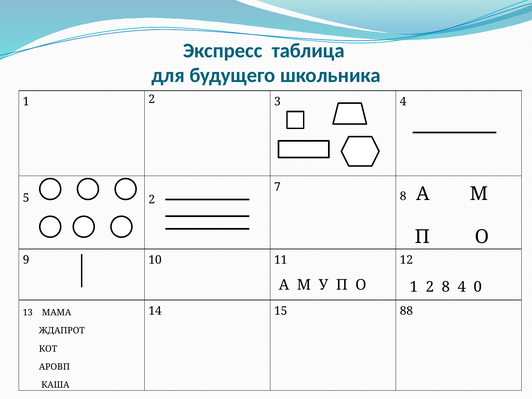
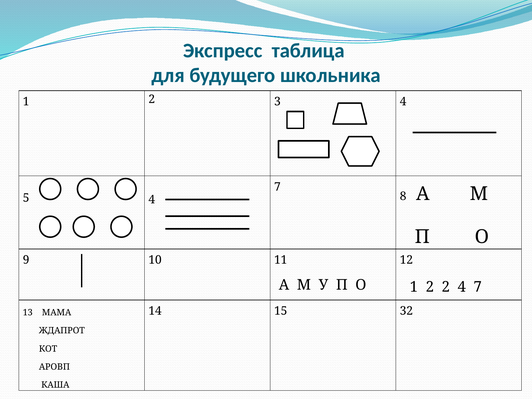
5 2: 2 -> 4
2 8: 8 -> 2
0 at (478, 287): 0 -> 7
88: 88 -> 32
